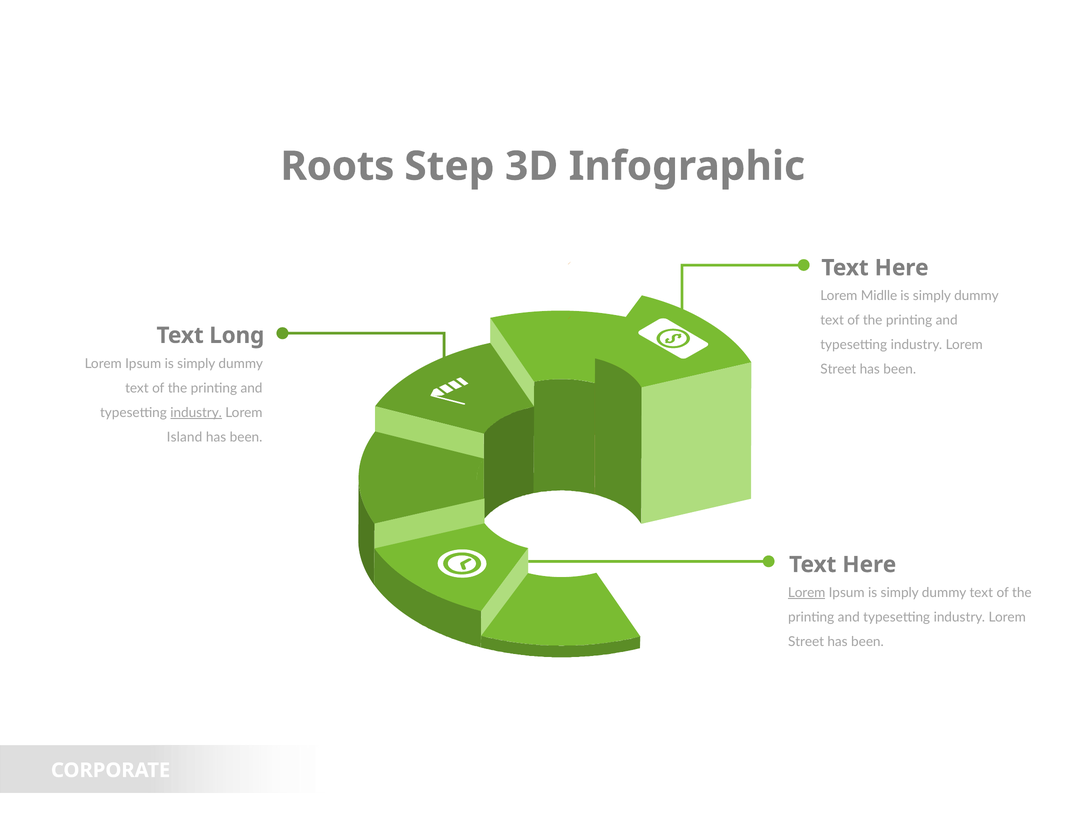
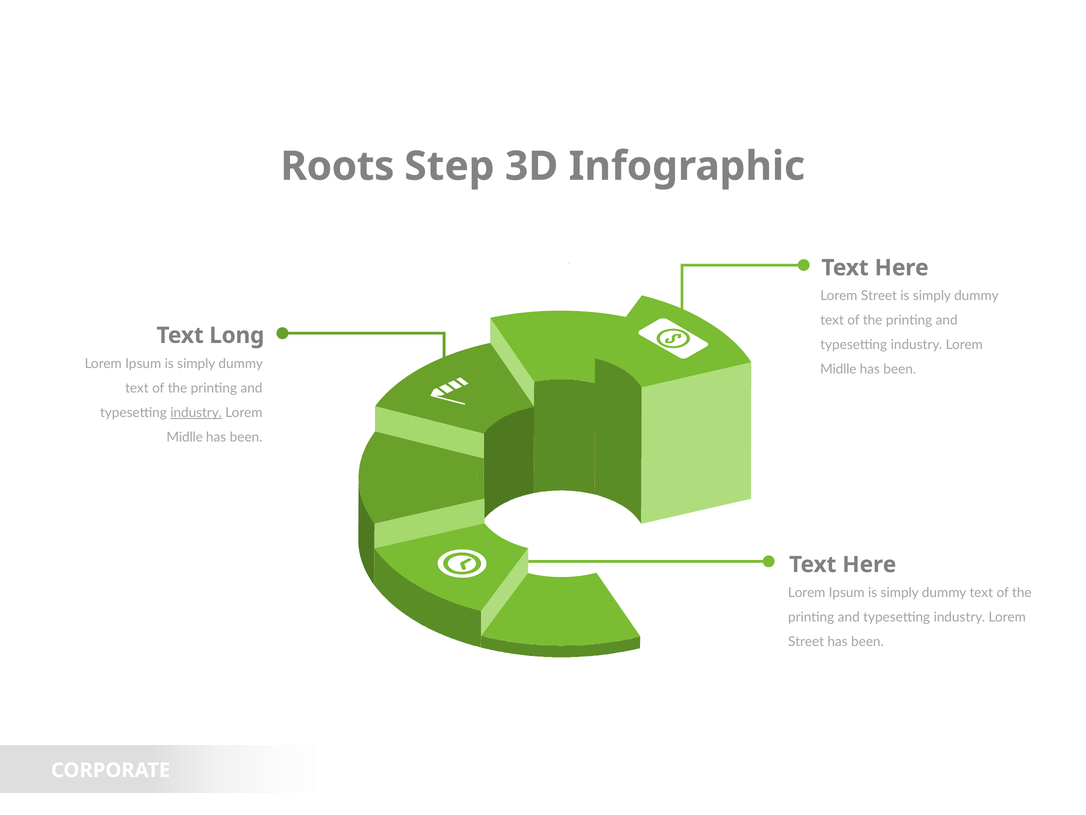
Midlle at (879, 296): Midlle -> Street
Street at (838, 369): Street -> Midlle
Island at (185, 437): Island -> Midlle
Lorem at (807, 592) underline: present -> none
